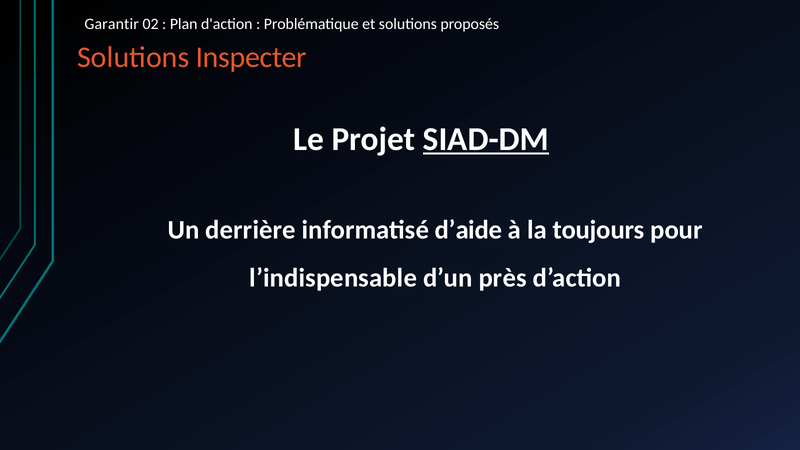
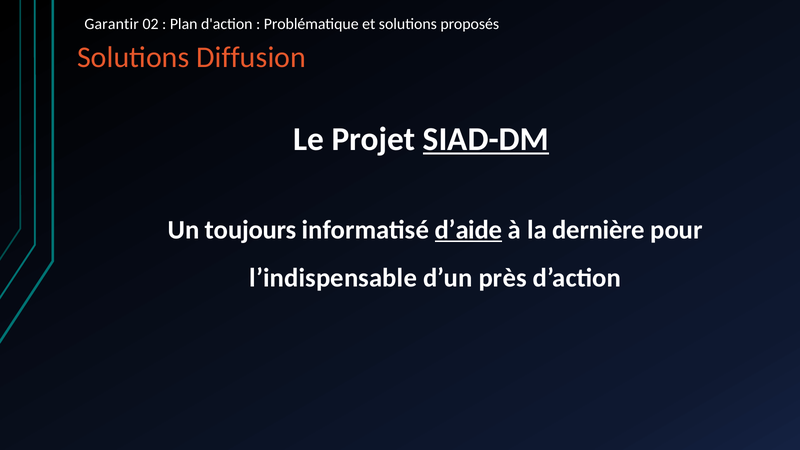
Inspecter: Inspecter -> Diffusion
derrière: derrière -> toujours
d’aide underline: none -> present
toujours: toujours -> dernière
